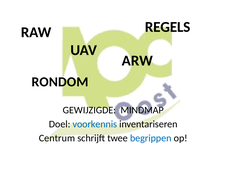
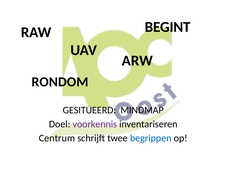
REGELS: REGELS -> BEGINT
GEWIJZIGDE: GEWIJZIGDE -> GESITUEERD
voorkennis colour: blue -> purple
